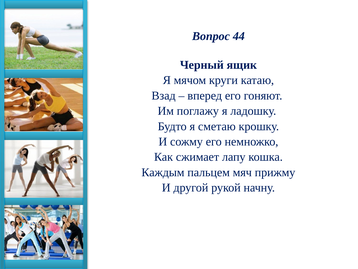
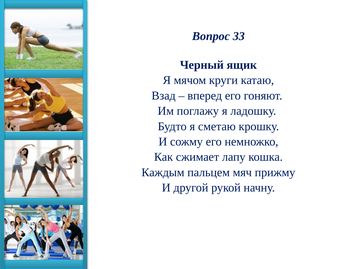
44: 44 -> 33
